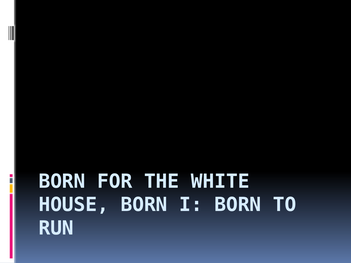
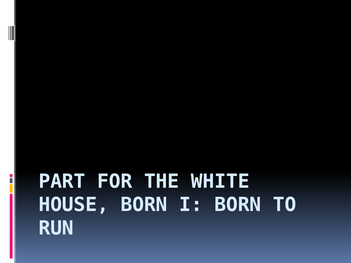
BORN at (62, 182): BORN -> PART
